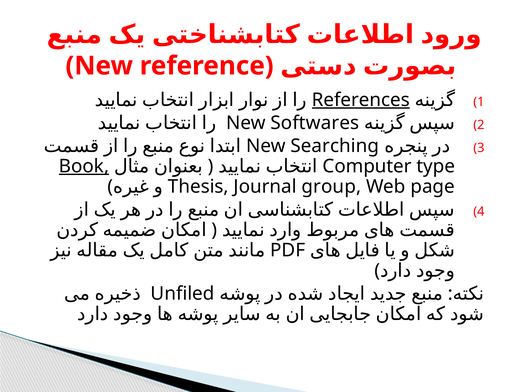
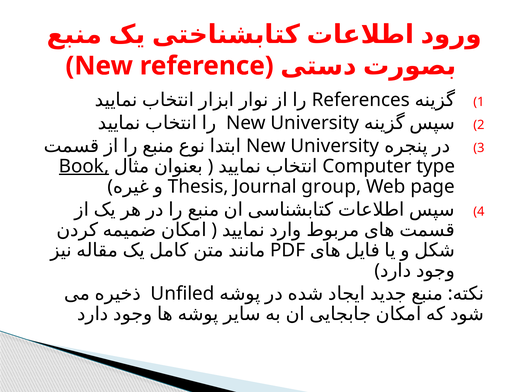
References underline: present -> none
Softwares at (315, 123): Softwares -> University
Searching at (335, 146): Searching -> University
